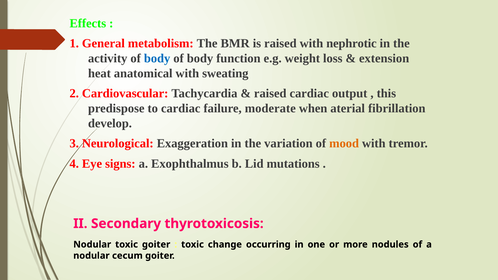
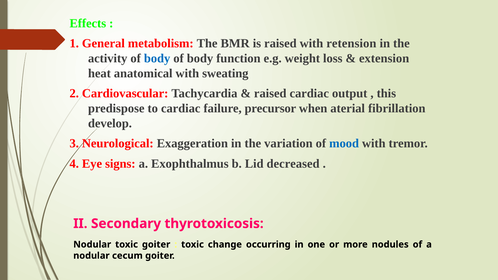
nephrotic: nephrotic -> retension
moderate: moderate -> precursor
mood colour: orange -> blue
mutations: mutations -> decreased
